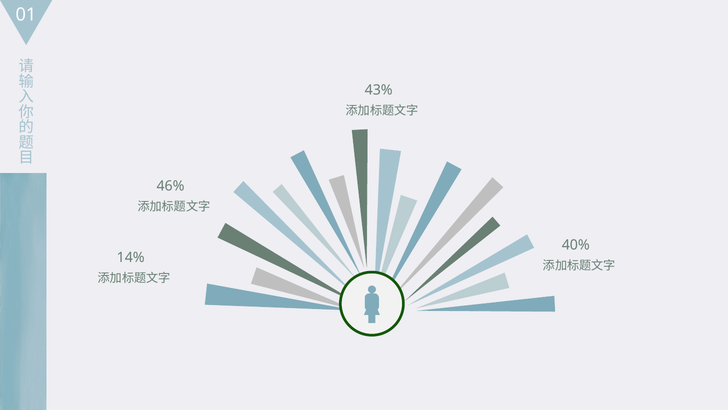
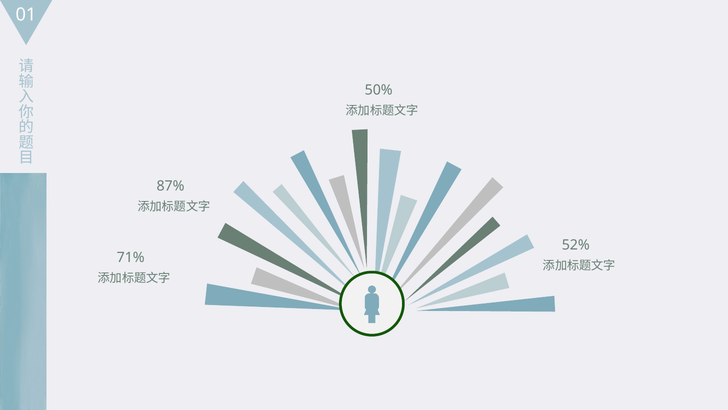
43%: 43% -> 50%
46%: 46% -> 87%
40%: 40% -> 52%
14%: 14% -> 71%
